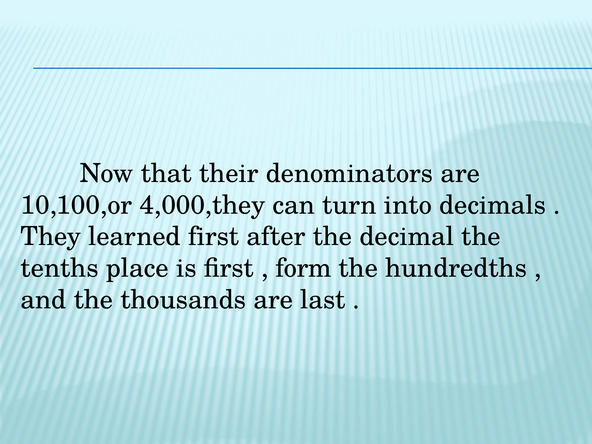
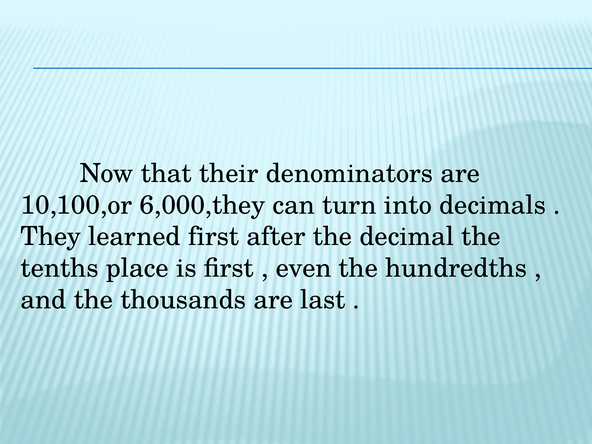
4,000,they: 4,000,they -> 6,000,they
form: form -> even
